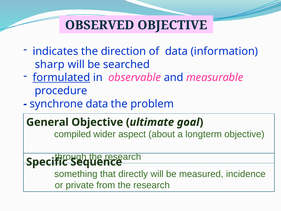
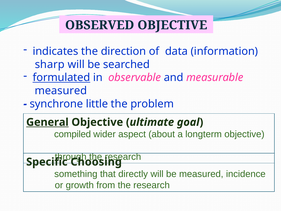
procedure at (61, 91): procedure -> measured
synchrone data: data -> little
General underline: none -> present
Sequence: Sequence -> Choosing
private: private -> growth
